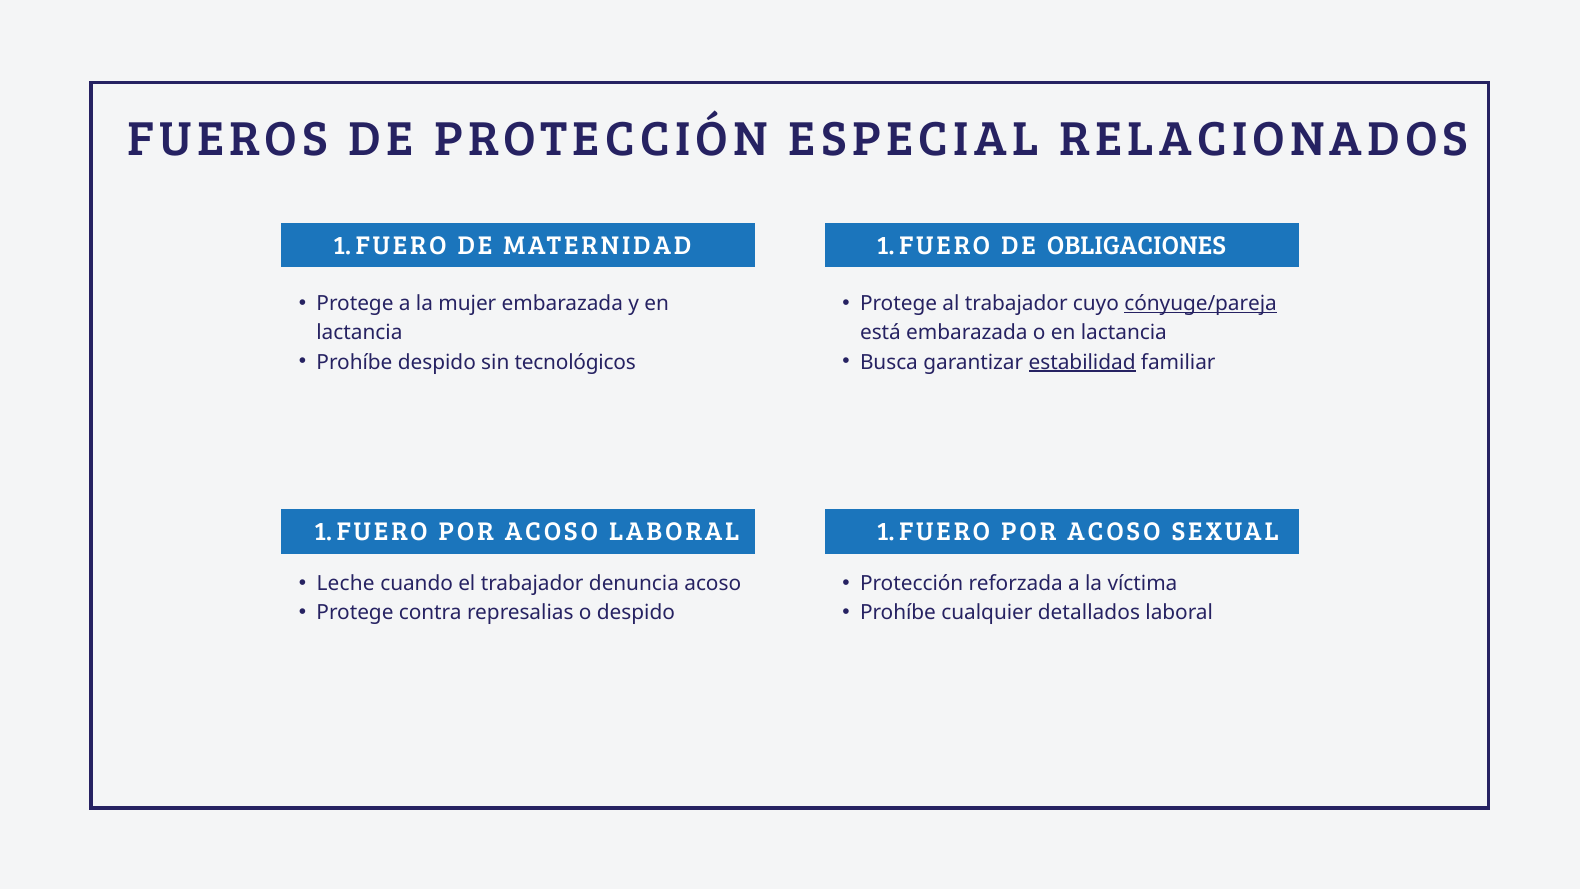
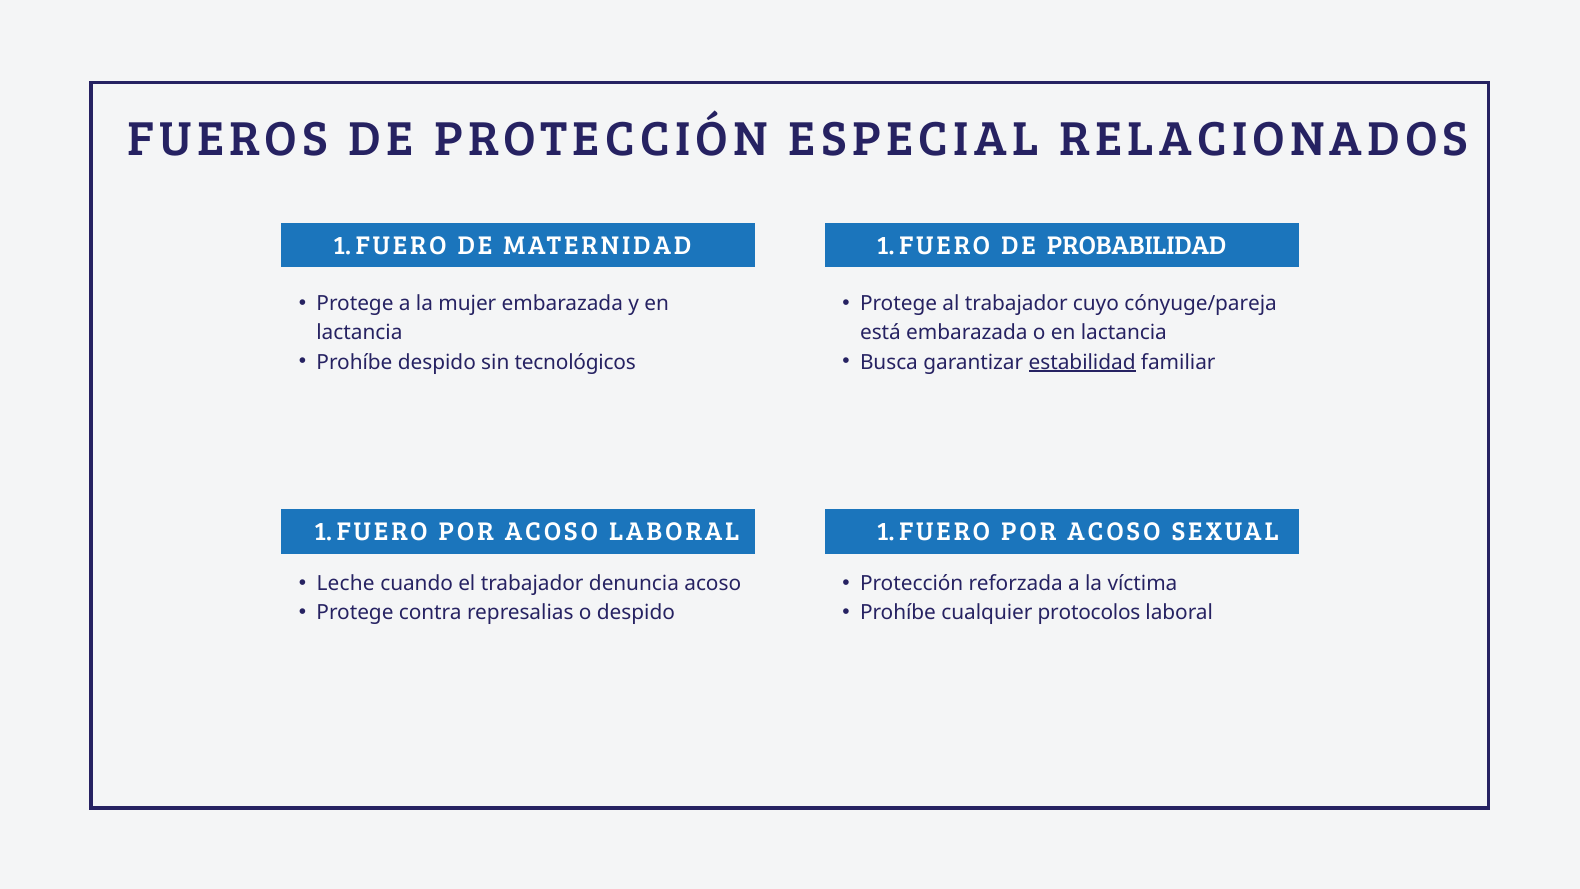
OBLIGACIONES: OBLIGACIONES -> PROBABILIDAD
cónyuge/pareja underline: present -> none
detallados: detallados -> protocolos
